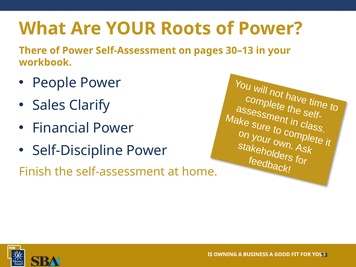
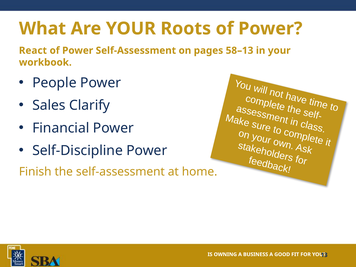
There: There -> React
30–13: 30–13 -> 58–13
